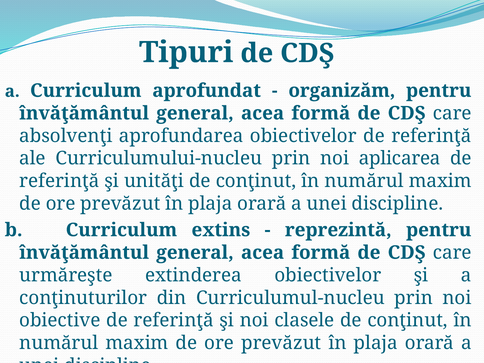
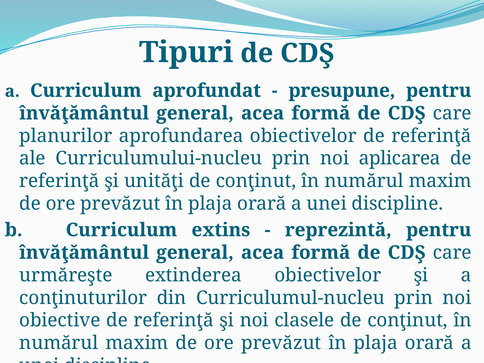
organizăm: organizăm -> presupune
absolvenţi: absolvenţi -> planurilor
